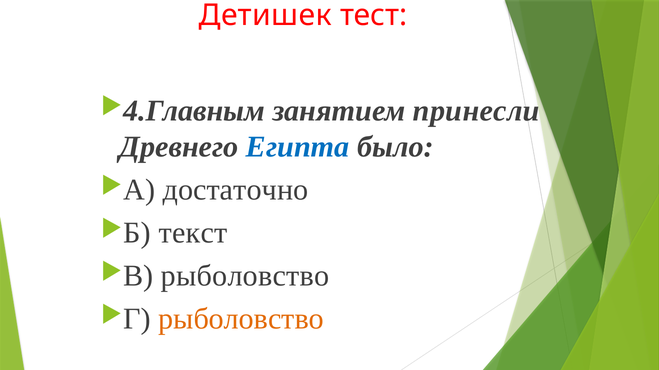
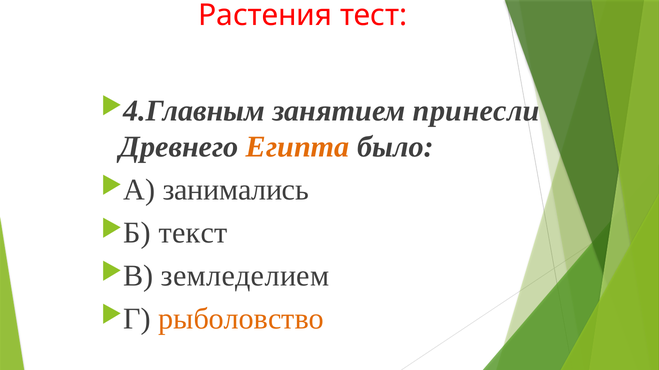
Детишек: Детишек -> Растения
Египта colour: blue -> orange
достаточно: достаточно -> занимались
рыболовство at (245, 277): рыболовство -> земледелием
